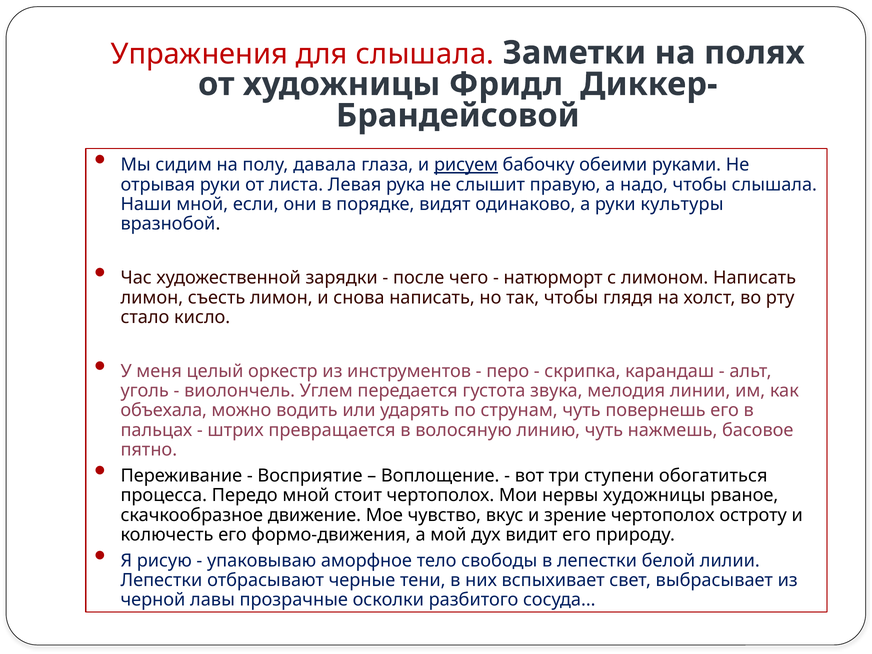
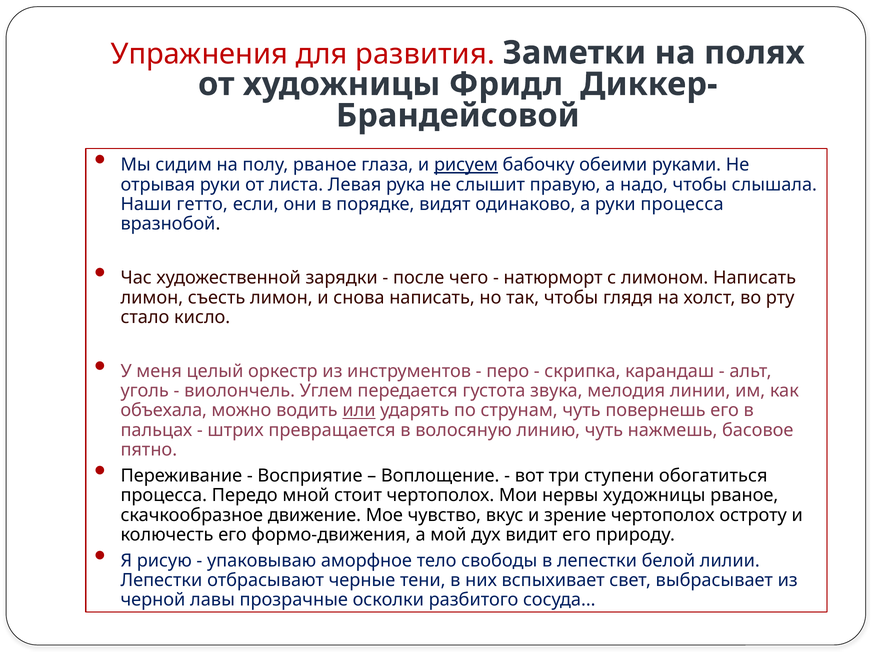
для слышала: слышала -> развития
полу давала: давала -> рваное
Наши мной: мной -> гетто
руки культуры: культуры -> процесса
или underline: none -> present
